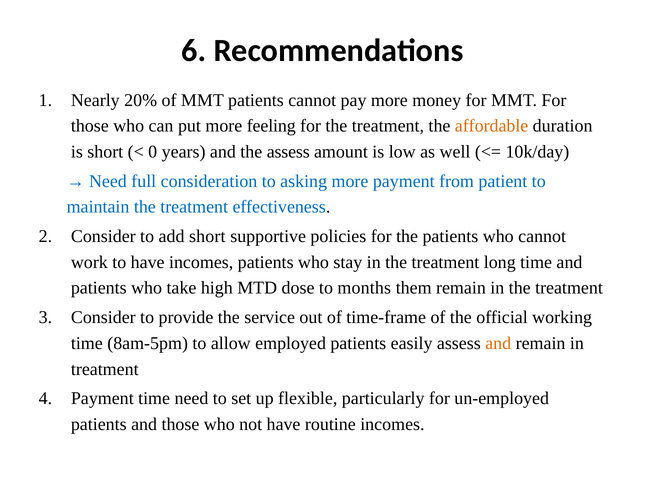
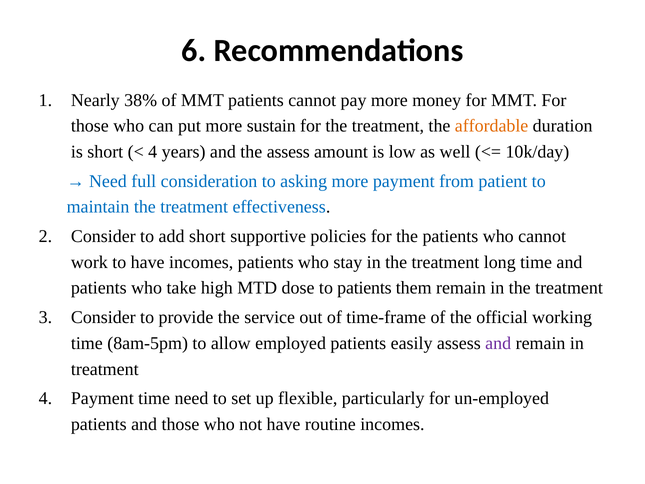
20%: 20% -> 38%
feeling: feeling -> sustain
0 at (153, 152): 0 -> 4
to months: months -> patients
and at (498, 343) colour: orange -> purple
